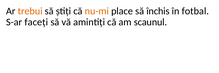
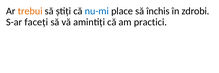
nu-mi colour: orange -> blue
fotbal: fotbal -> zdrobi
scaunul: scaunul -> practici
